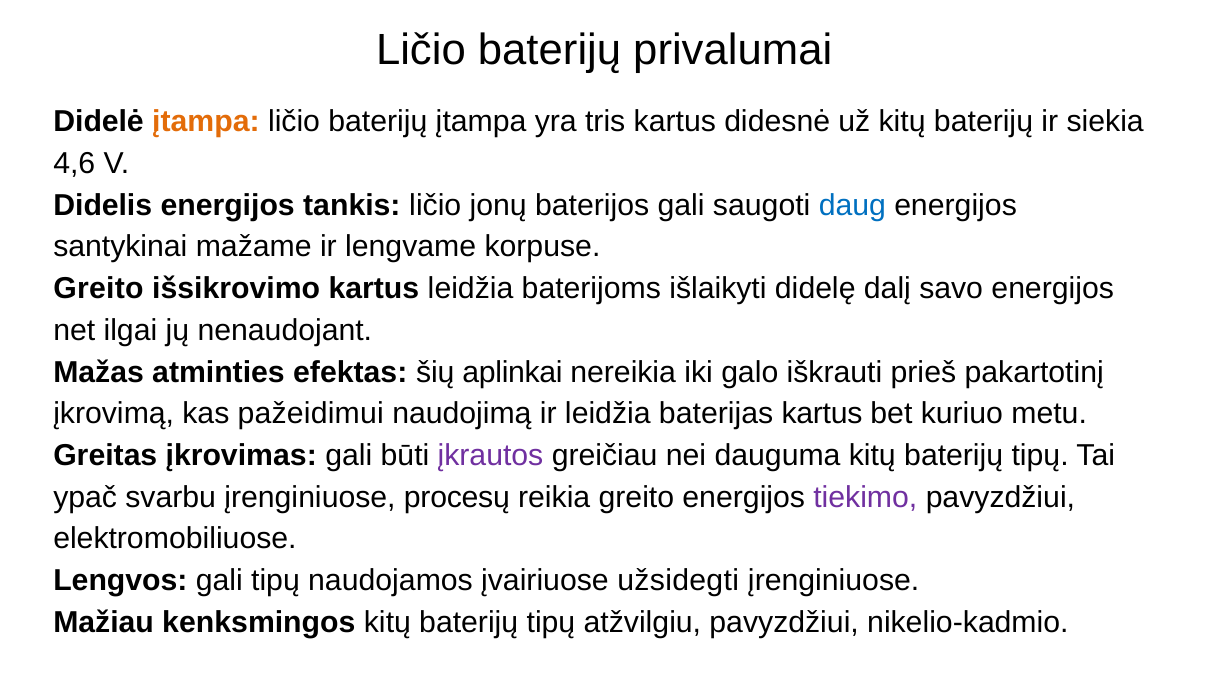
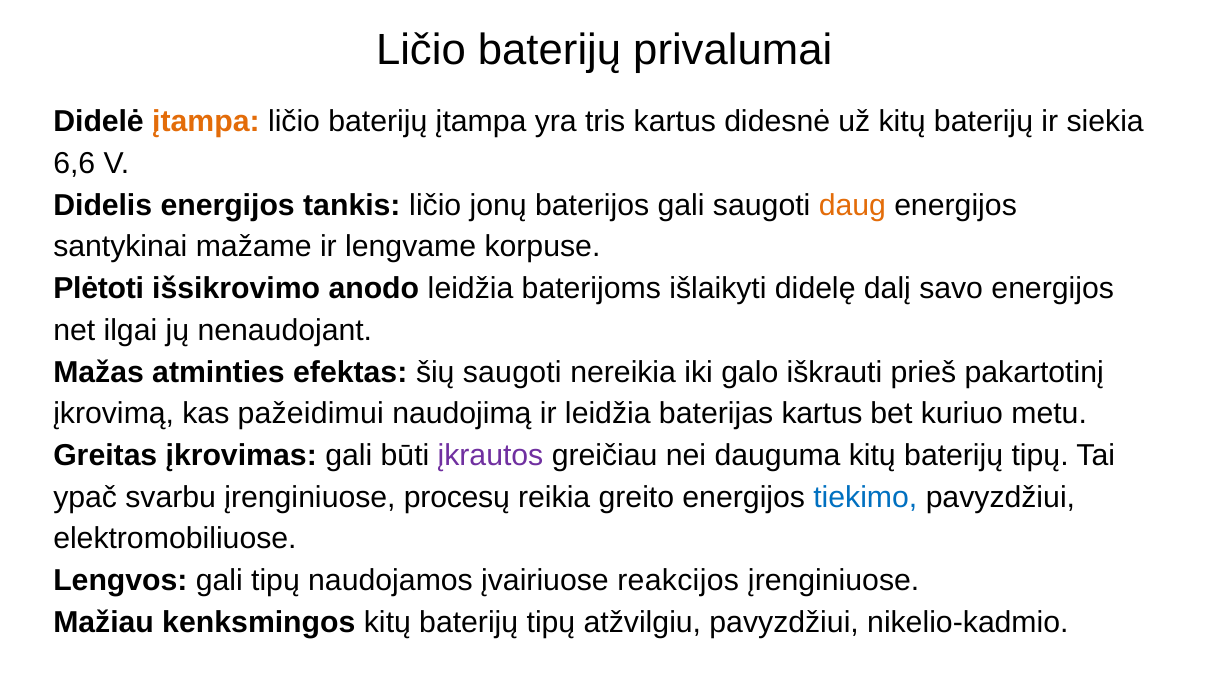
4,6: 4,6 -> 6,6
daug colour: blue -> orange
Greito at (98, 289): Greito -> Plėtoti
išsikrovimo kartus: kartus -> anodo
šių aplinkai: aplinkai -> saugoti
tiekimo colour: purple -> blue
užsidegti: užsidegti -> reakcijos
